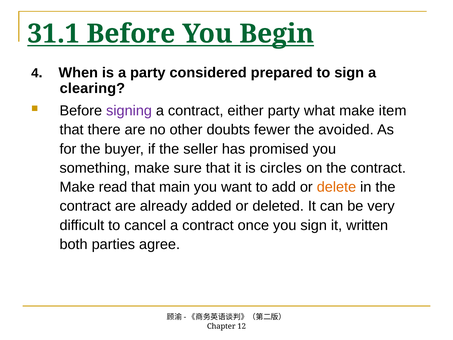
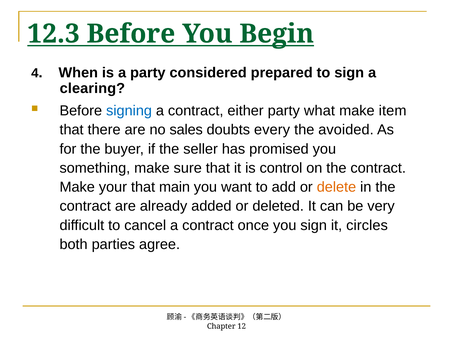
31.1: 31.1 -> 12.3
signing colour: purple -> blue
other: other -> sales
fewer: fewer -> every
circles: circles -> control
read: read -> your
written: written -> circles
